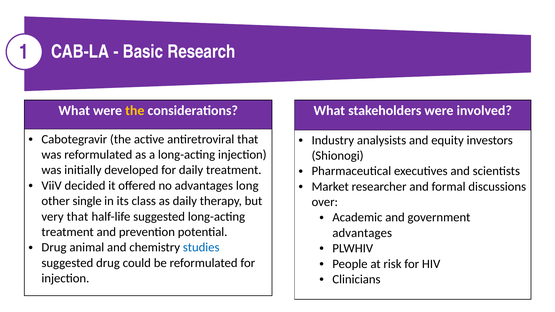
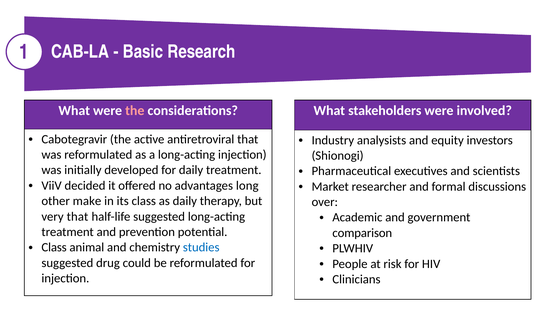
the at (135, 111) colour: yellow -> pink
single: single -> make
advantages at (362, 233): advantages -> comparison
Drug at (54, 248): Drug -> Class
